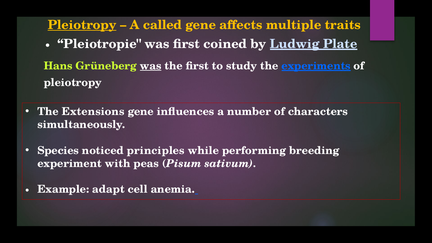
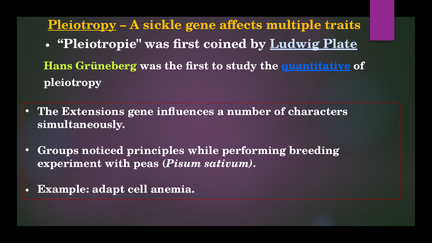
called: called -> sickle
was at (151, 66) underline: present -> none
experiments: experiments -> quantitative
Species: Species -> Groups
